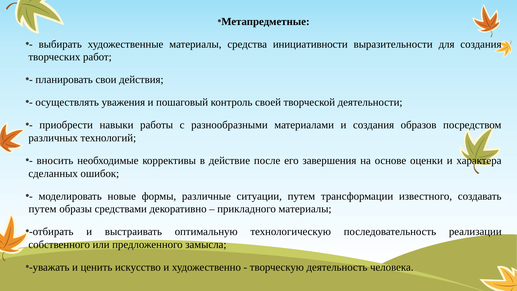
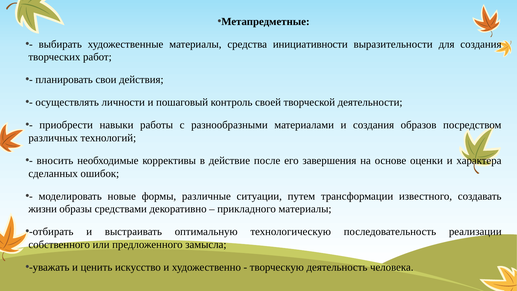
уважения: уважения -> личности
путем at (43, 209): путем -> жизни
